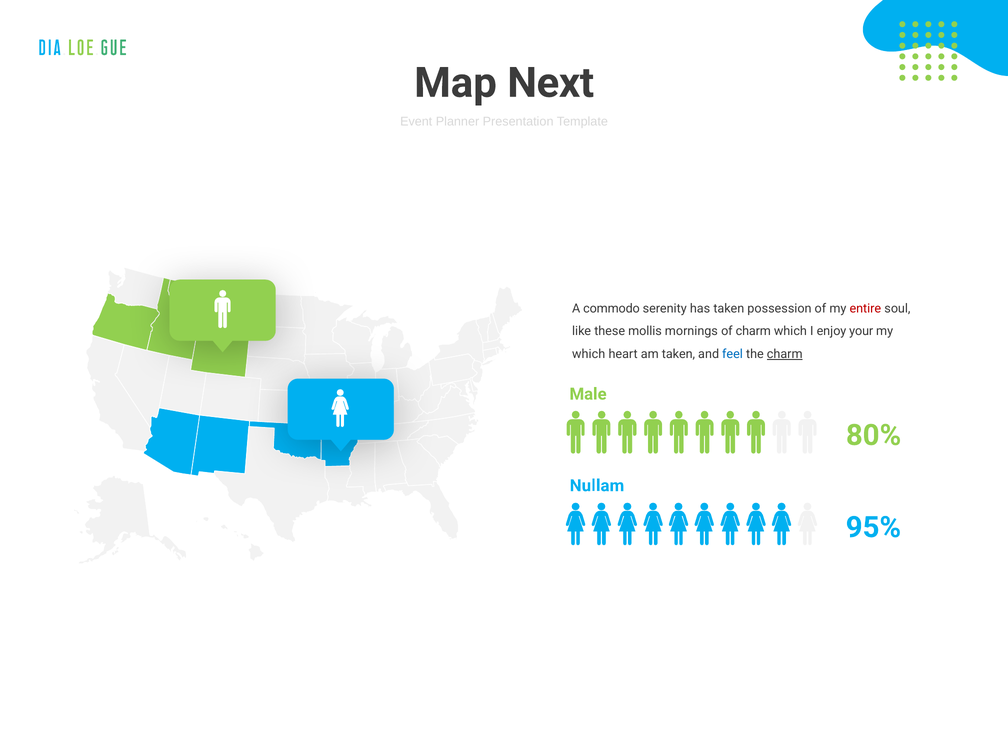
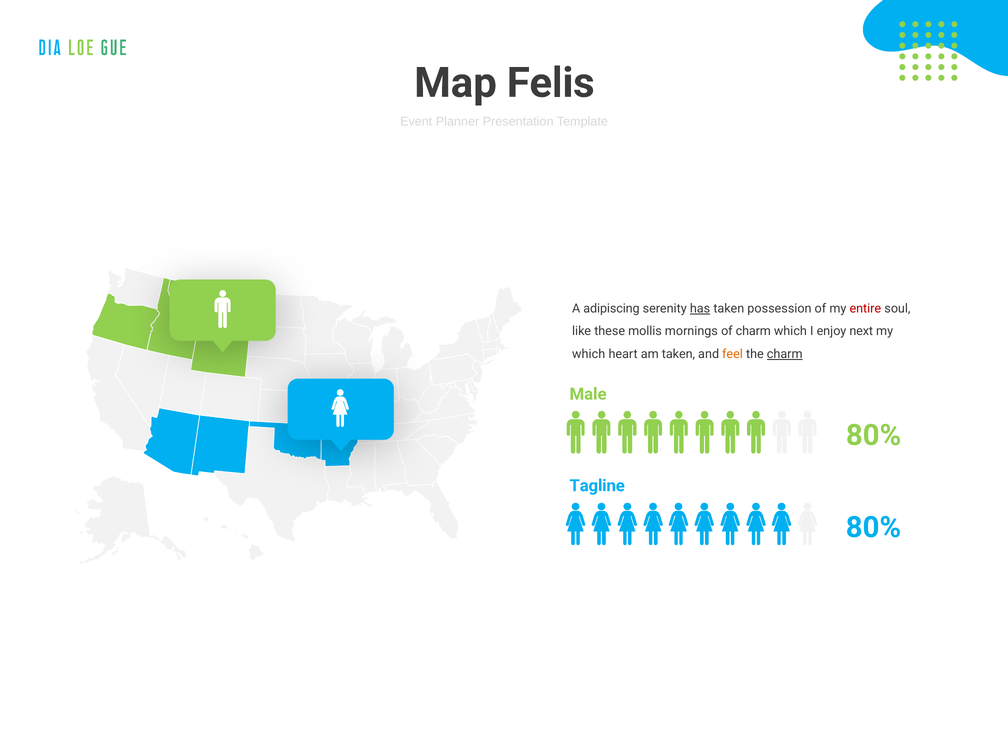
Next: Next -> Felis
commodo: commodo -> adipiscing
has underline: none -> present
your: your -> next
feel colour: blue -> orange
Nullam: Nullam -> Tagline
95% at (873, 527): 95% -> 80%
